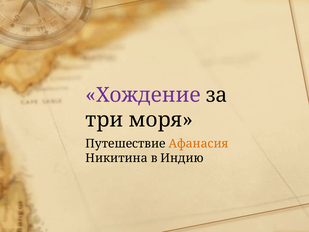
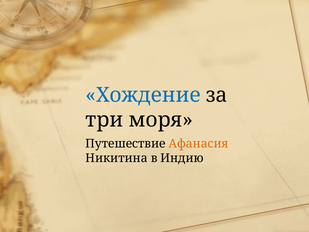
Хождение colour: purple -> blue
